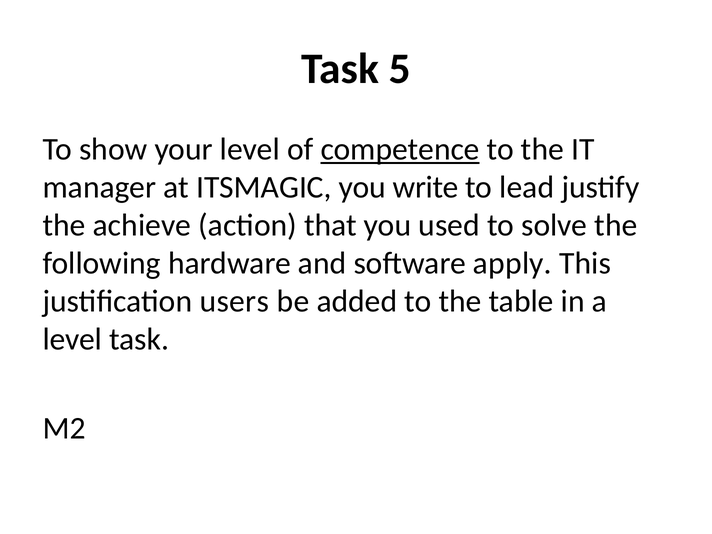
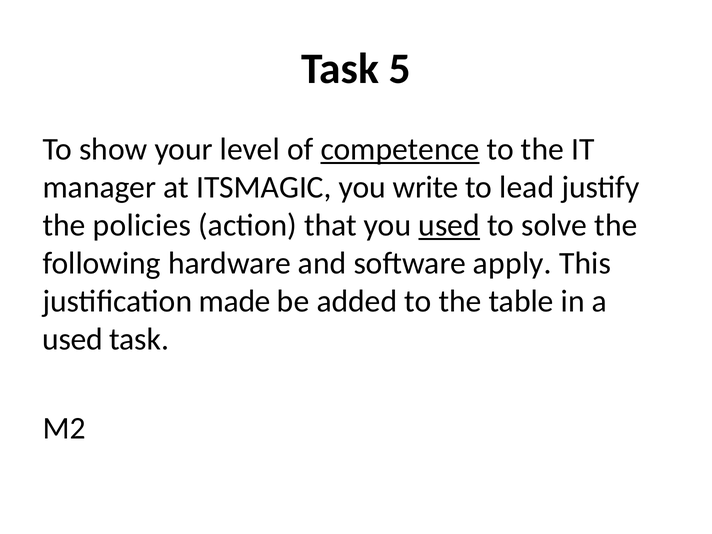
achieve: achieve -> policies
used at (449, 225) underline: none -> present
users: users -> made
level at (72, 339): level -> used
